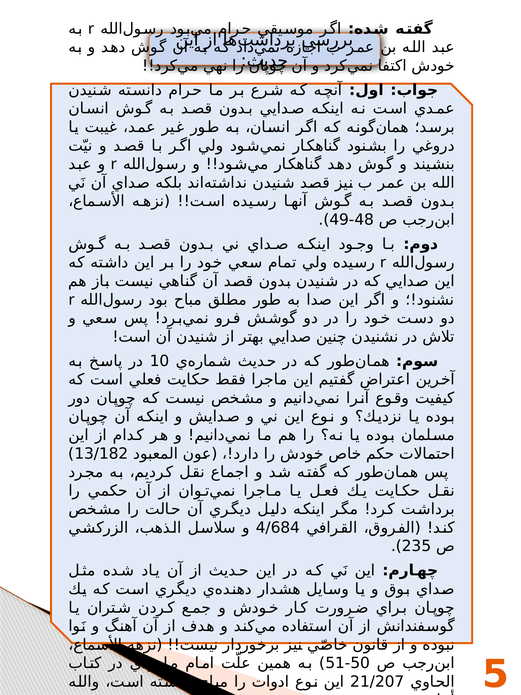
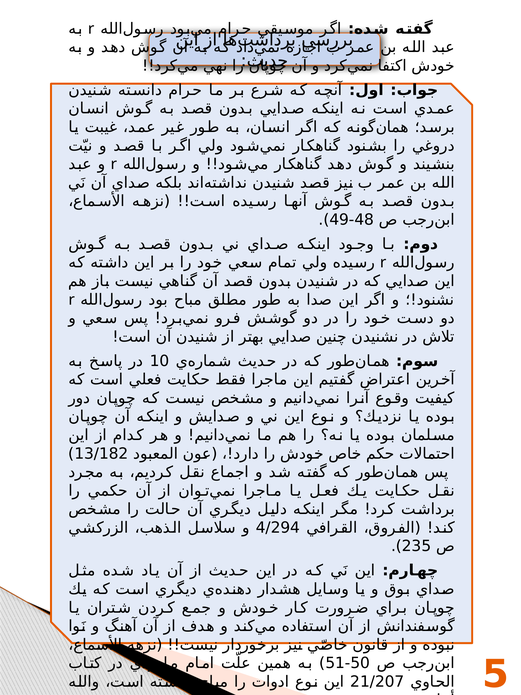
4/684: 4/684 -> 4/294
